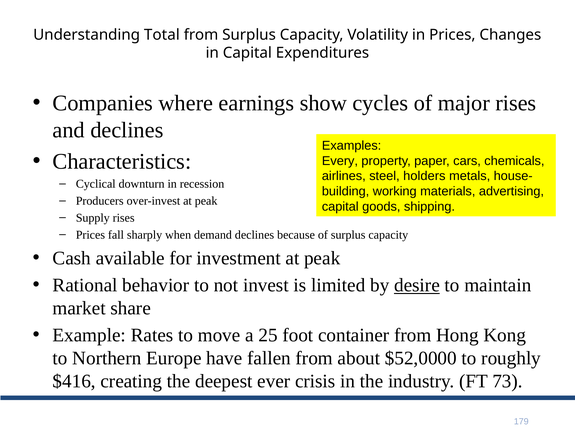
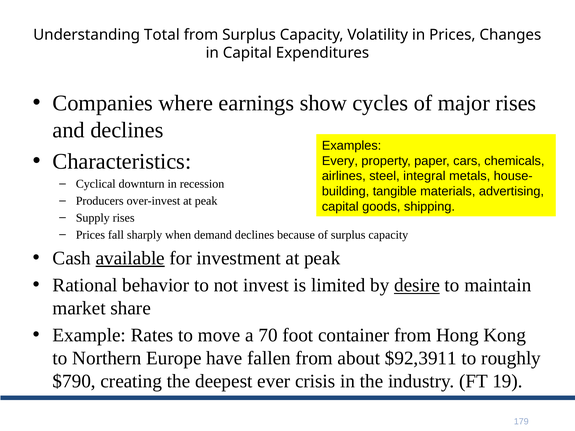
holders: holders -> integral
working: working -> tangible
available underline: none -> present
25: 25 -> 70
$52,0000: $52,0000 -> $92,3911
$416: $416 -> $790
73: 73 -> 19
